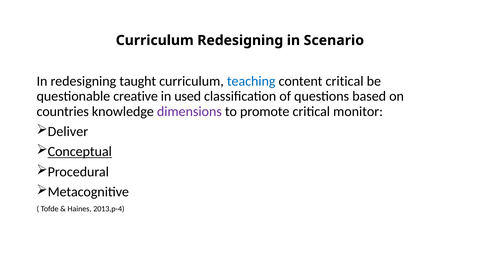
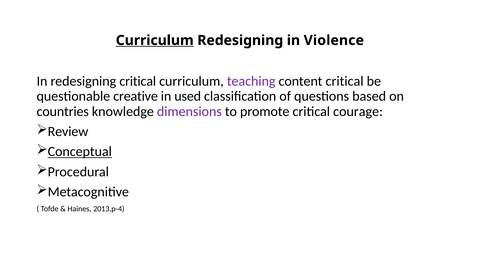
Curriculum at (155, 40) underline: none -> present
Scenario: Scenario -> Violence
redesigning taught: taught -> critical
teaching colour: blue -> purple
monitor: monitor -> courage
Deliver: Deliver -> Review
